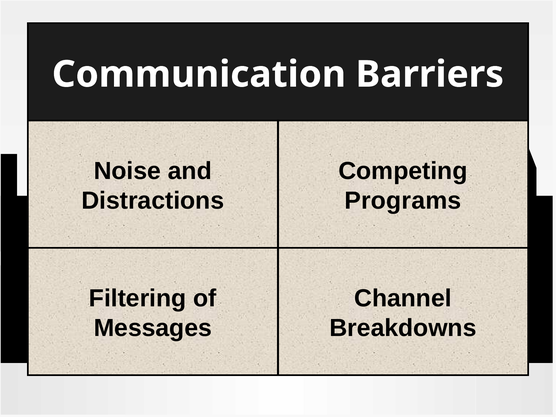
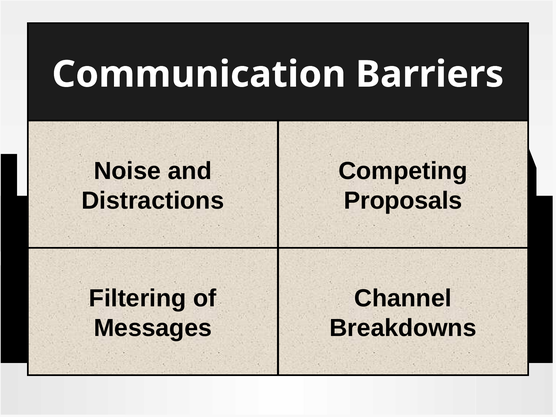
Programs: Programs -> Proposals
